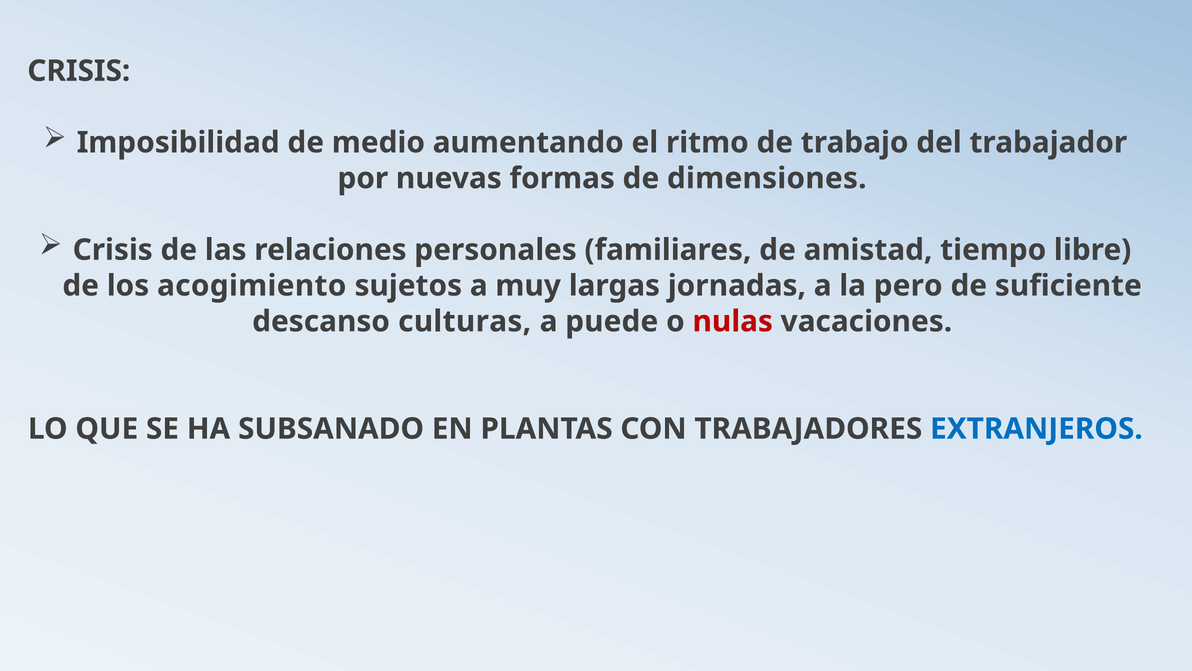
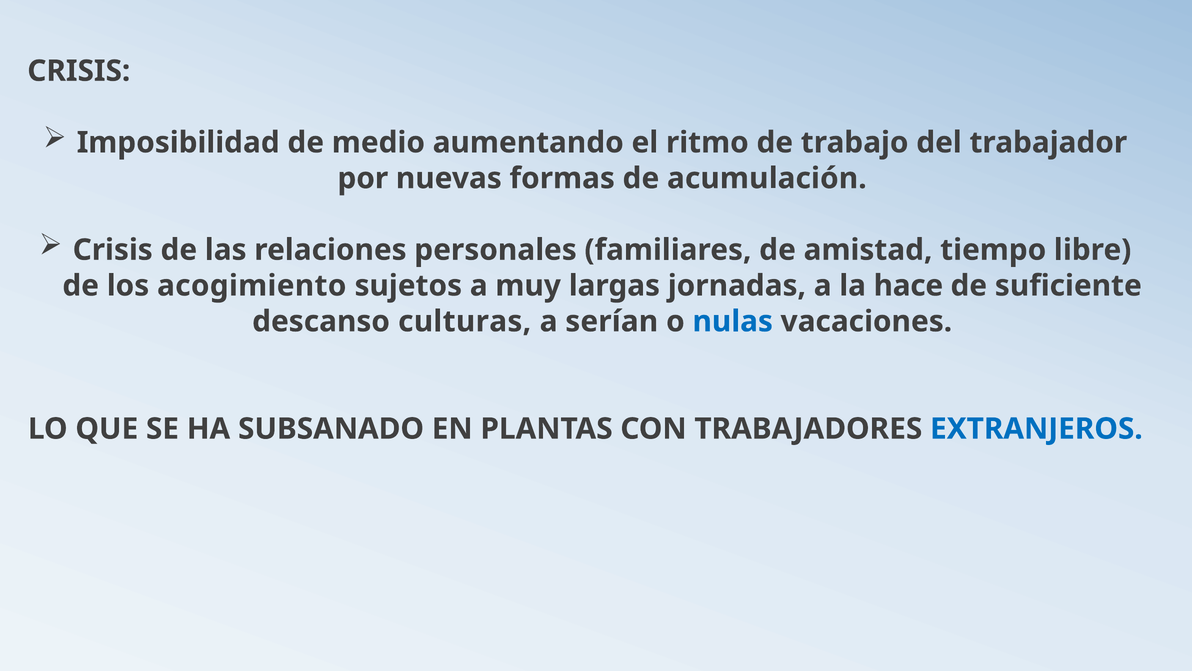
dimensiones: dimensiones -> acumulación
pero: pero -> hace
puede: puede -> serían
nulas colour: red -> blue
